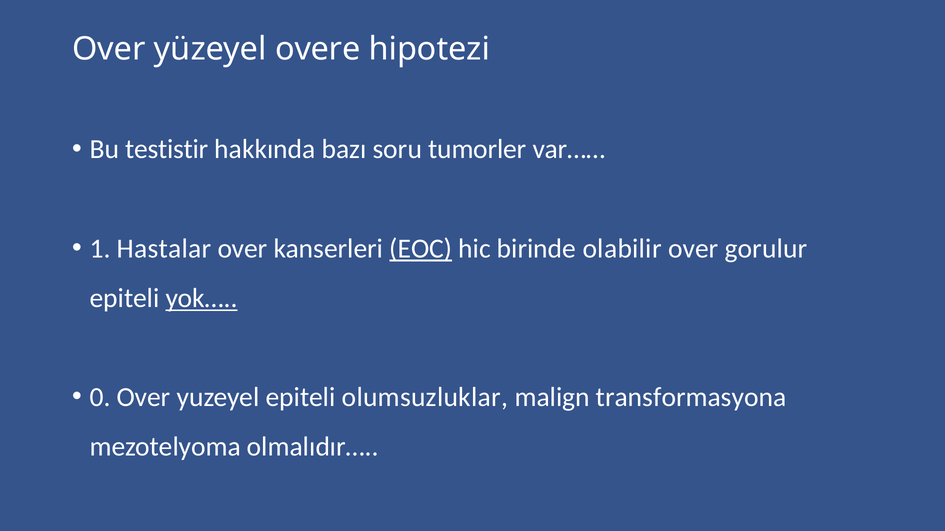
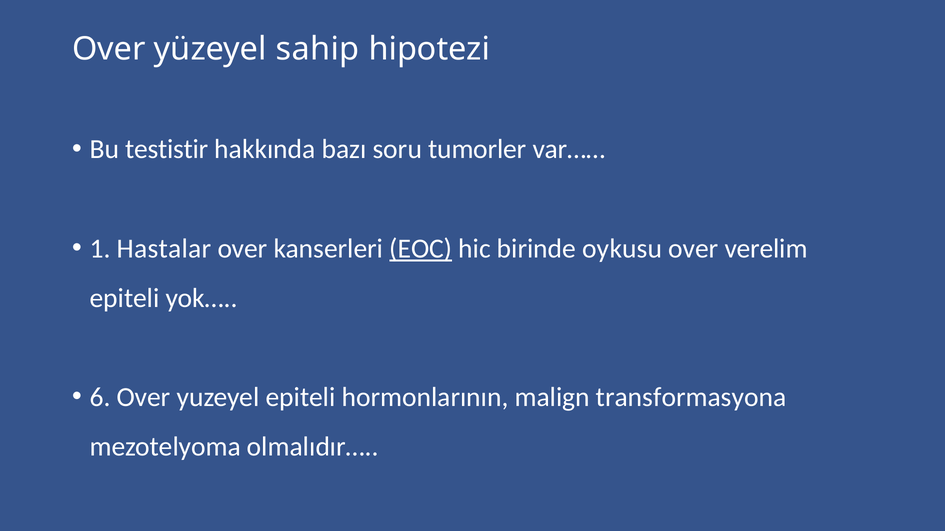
overe: overe -> sahip
olabilir: olabilir -> oykusu
gorulur: gorulur -> verelim
yok… underline: present -> none
0: 0 -> 6
olumsuzluklar: olumsuzluklar -> hormonlarının
